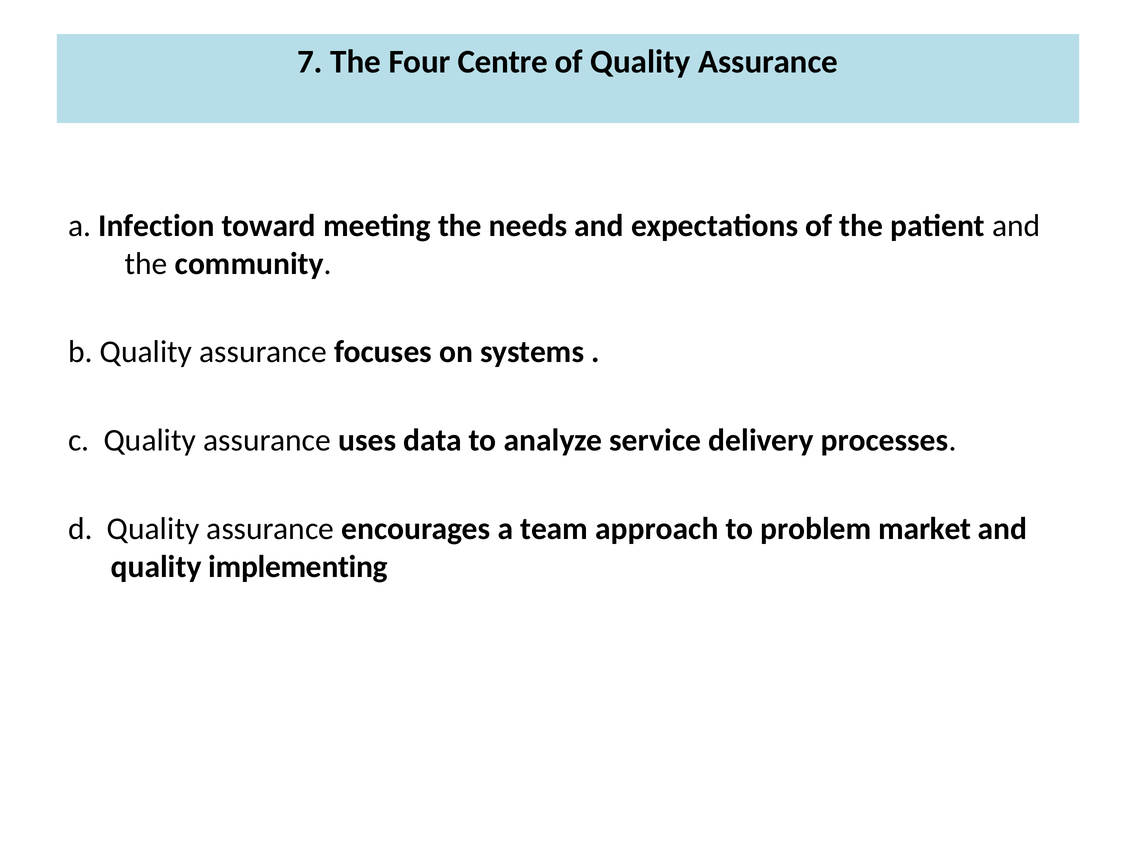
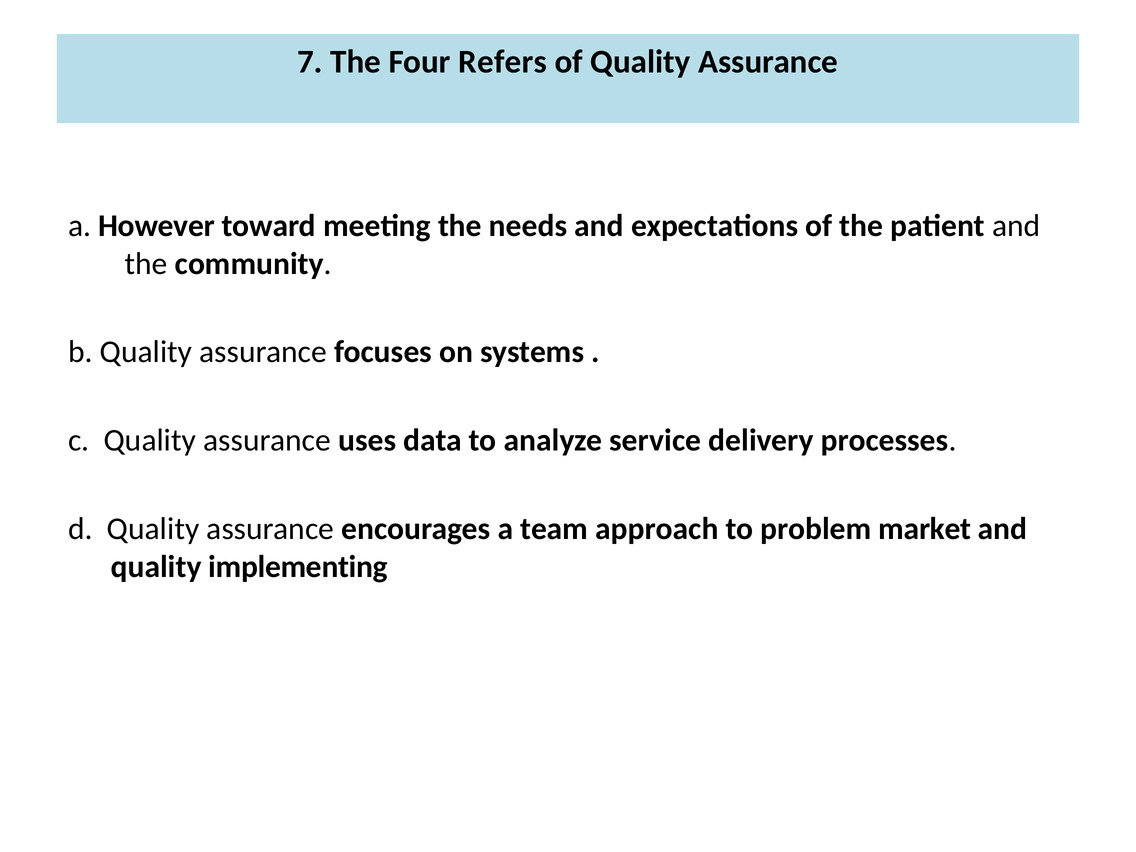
Centre: Centre -> Refers
Infection: Infection -> However
